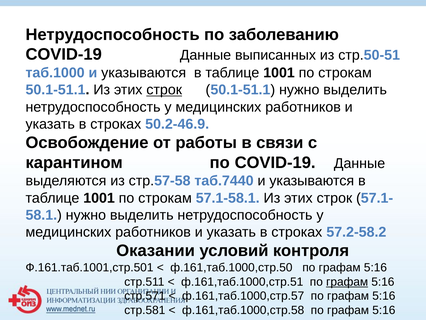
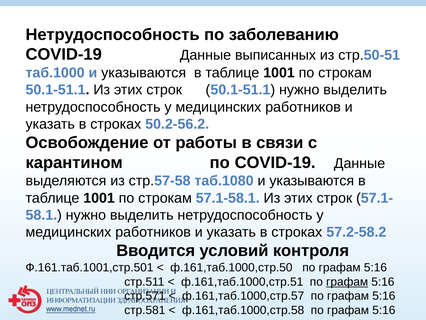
строк at (164, 90) underline: present -> none
50.2-46.9: 50.2-46.9 -> 50.2-56.2
таб.7440: таб.7440 -> таб.1080
Оказании: Оказании -> Вводится
